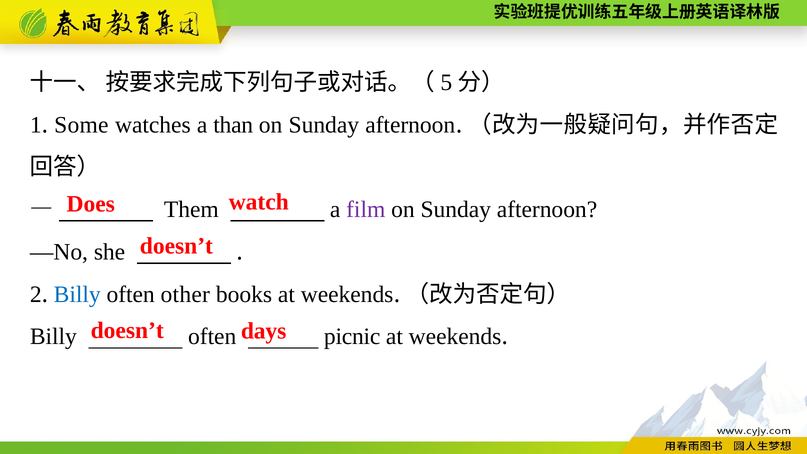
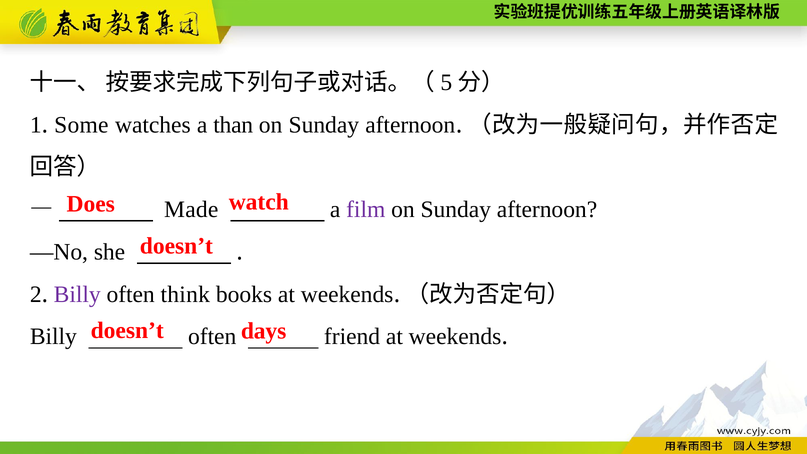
Them: Them -> Made
Billy at (77, 294) colour: blue -> purple
other: other -> think
picnic: picnic -> friend
